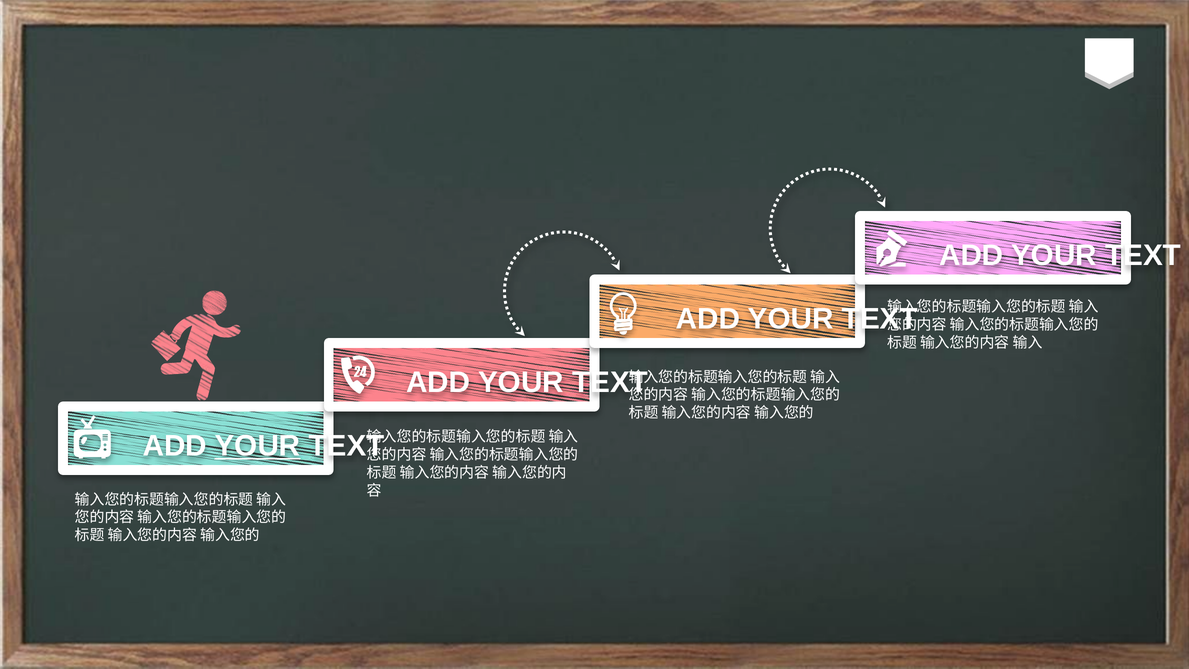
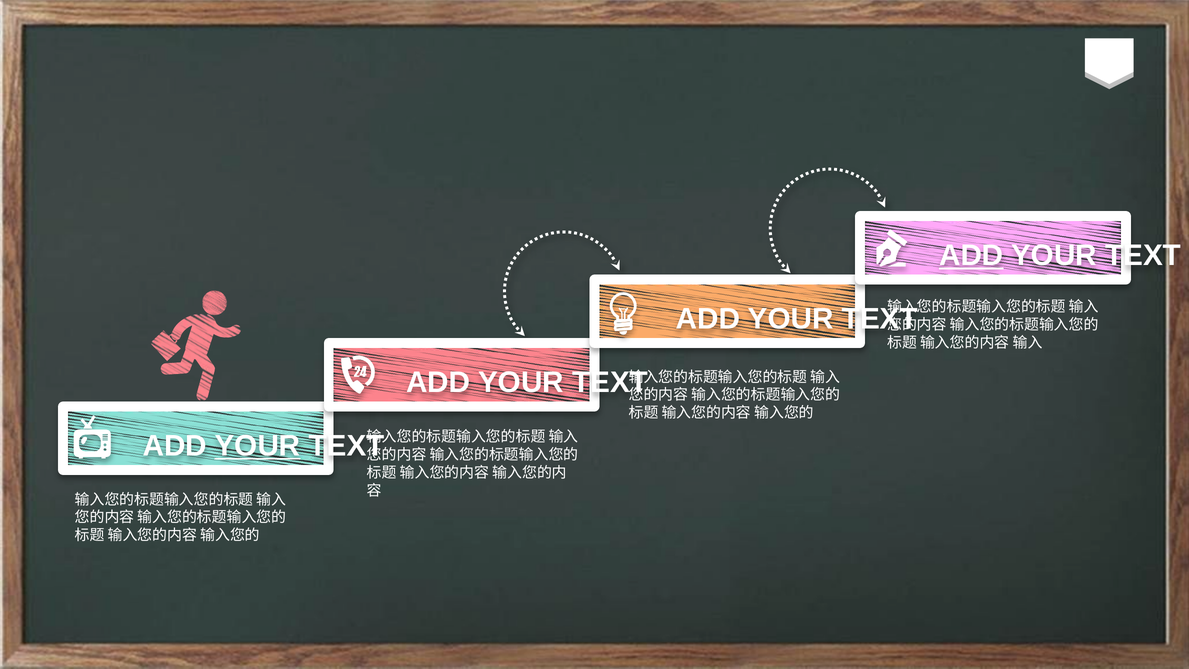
ADD at (971, 256) underline: none -> present
